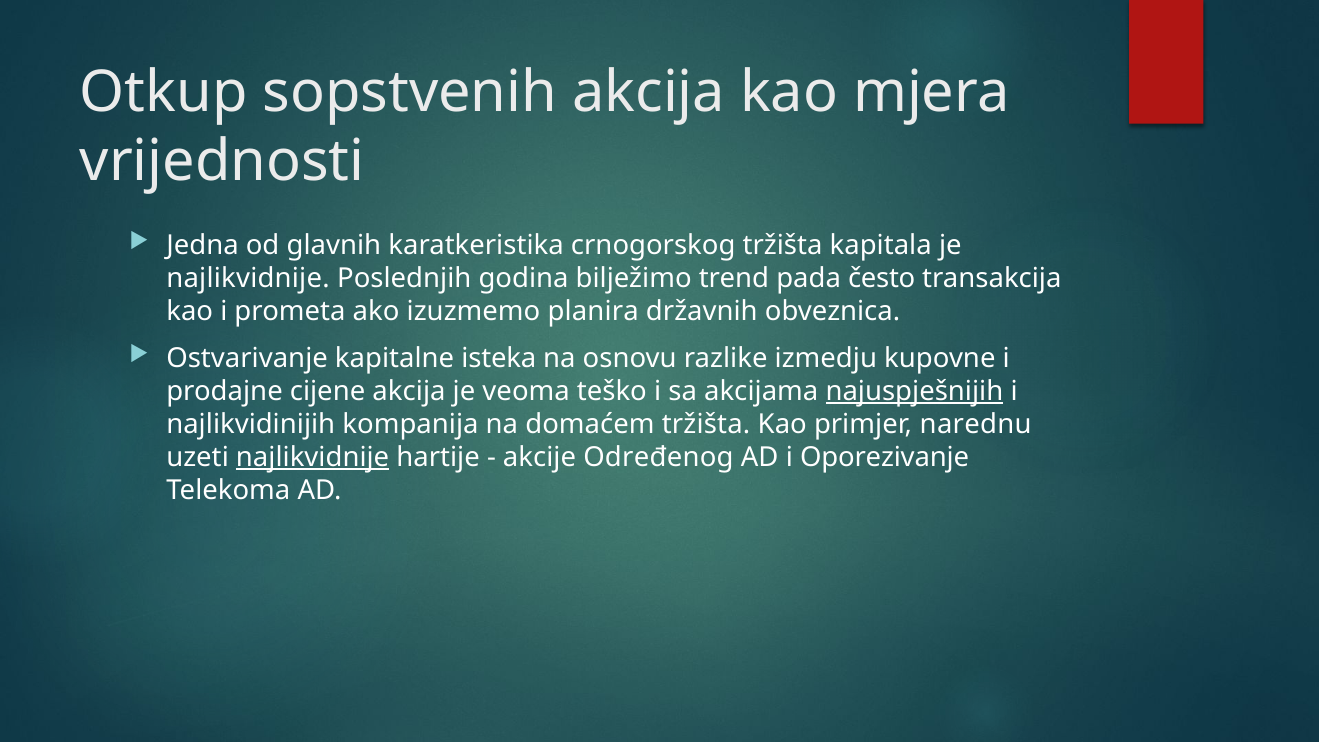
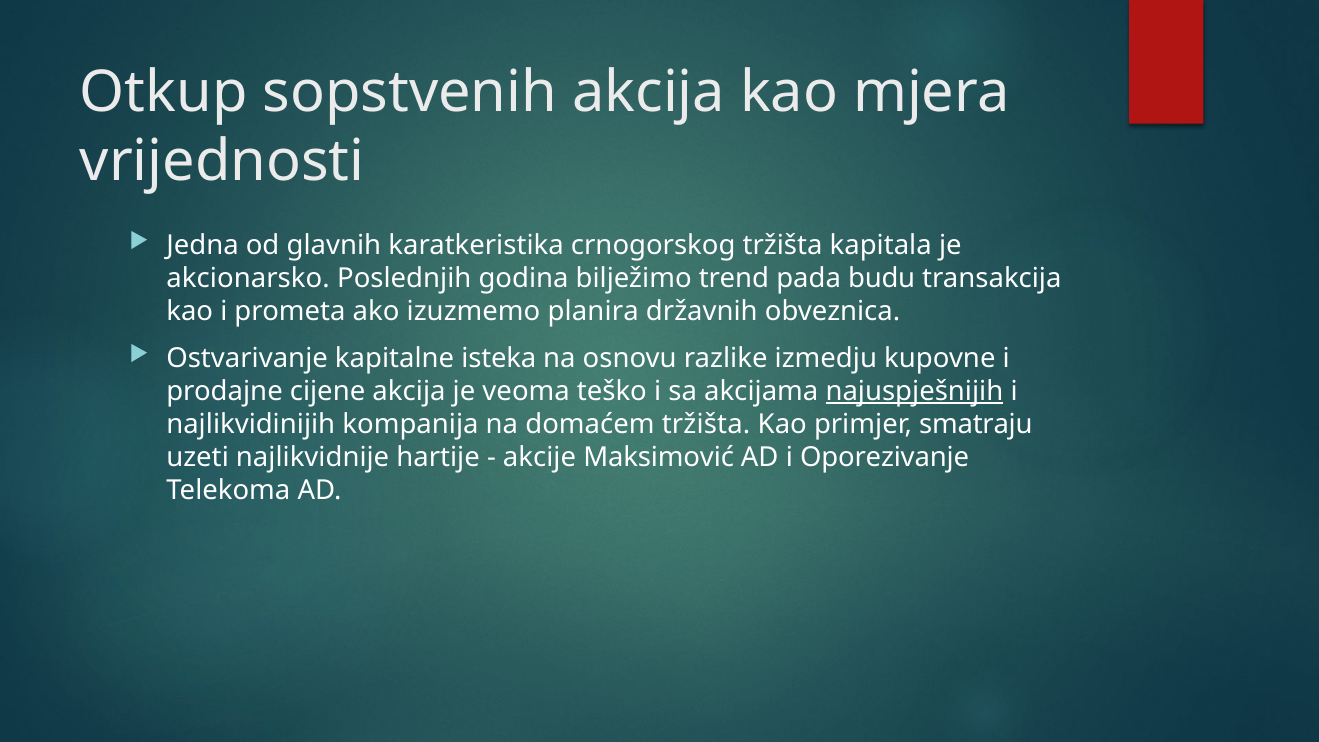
najlikvidnije at (248, 278): najlikvidnije -> akcionarsko
često: često -> budu
narednu: narednu -> smatraju
najlikvidnije at (313, 457) underline: present -> none
Određenog: Određenog -> Maksimović
